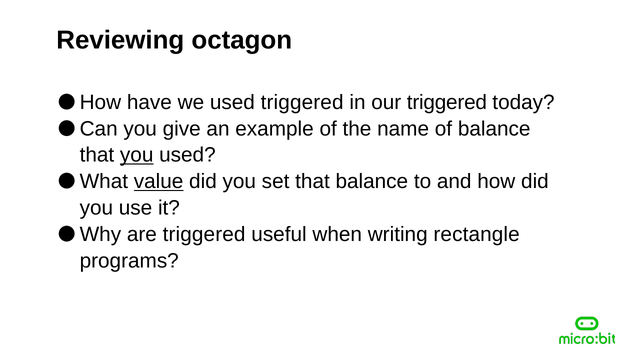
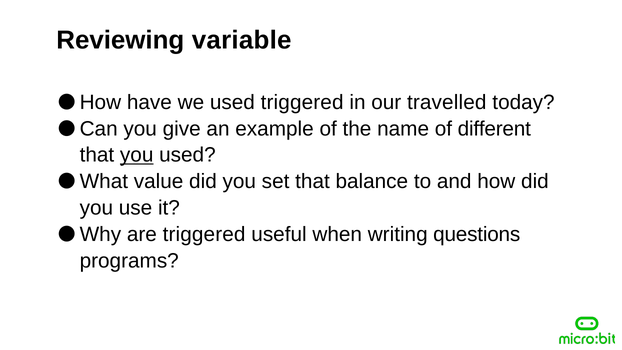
octagon: octagon -> variable
our triggered: triggered -> travelled
of balance: balance -> different
value underline: present -> none
rectangle: rectangle -> questions
